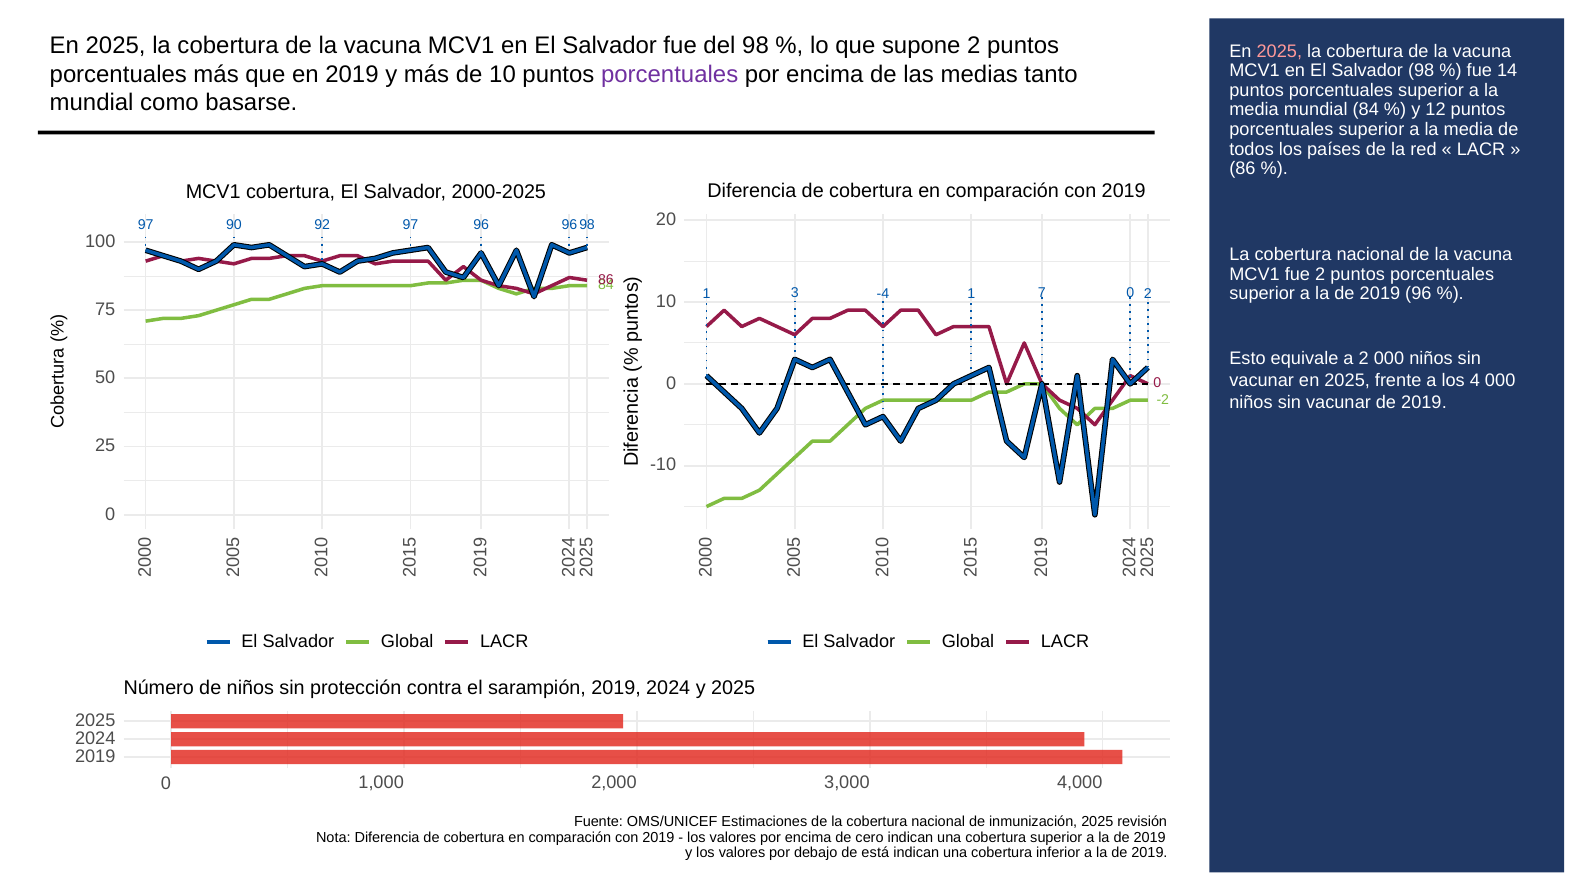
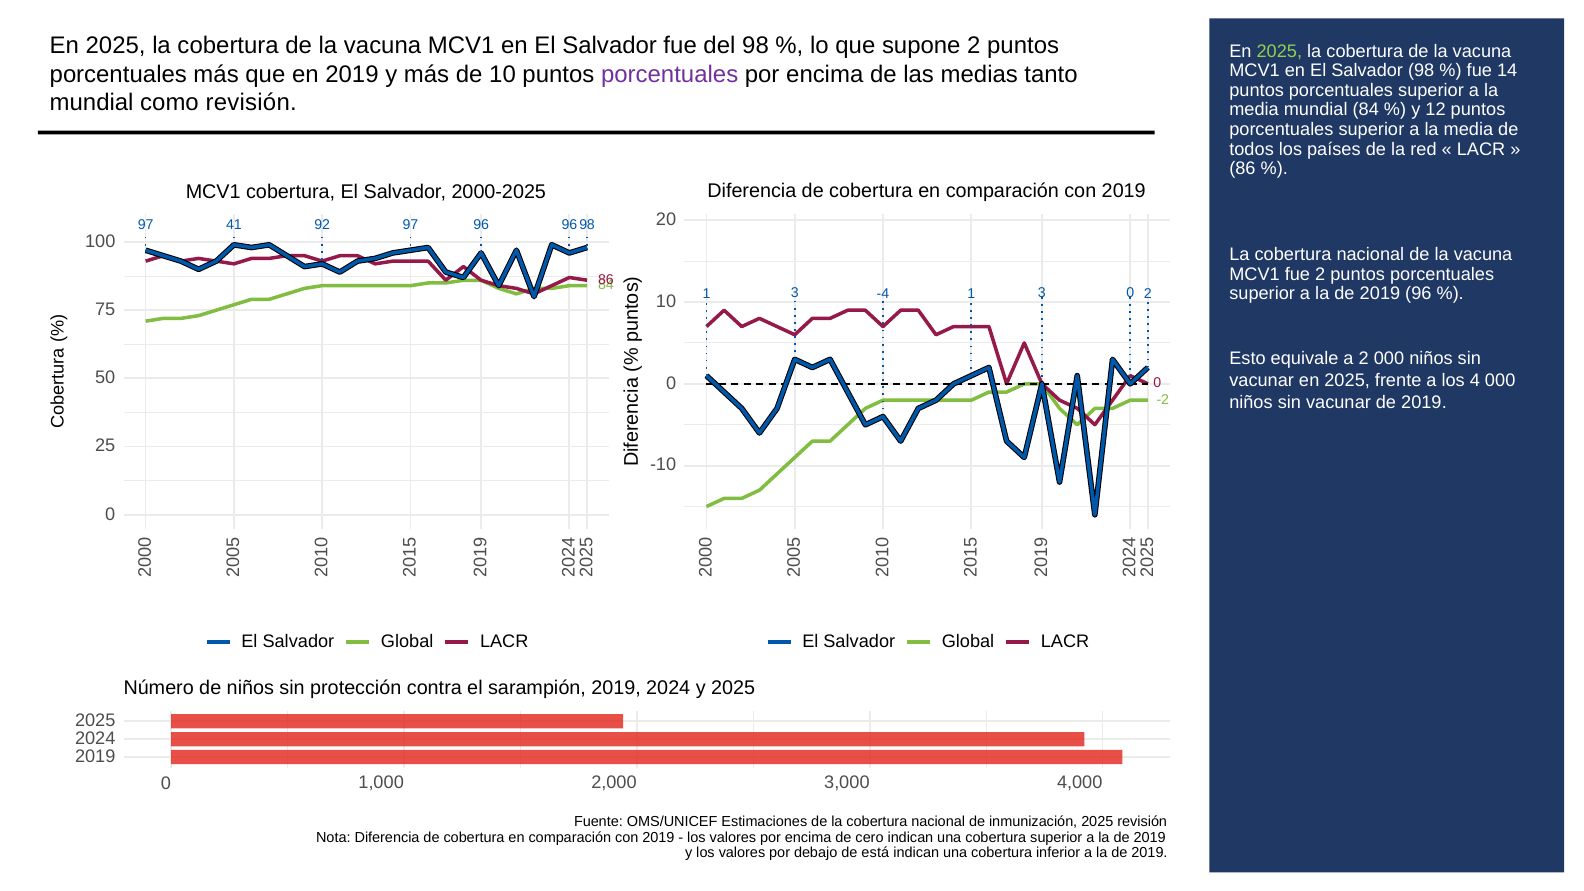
2025 at (1279, 51) colour: pink -> light green
como basarse: basarse -> revisión
90: 90 -> 41
-4 1 7: 7 -> 3
